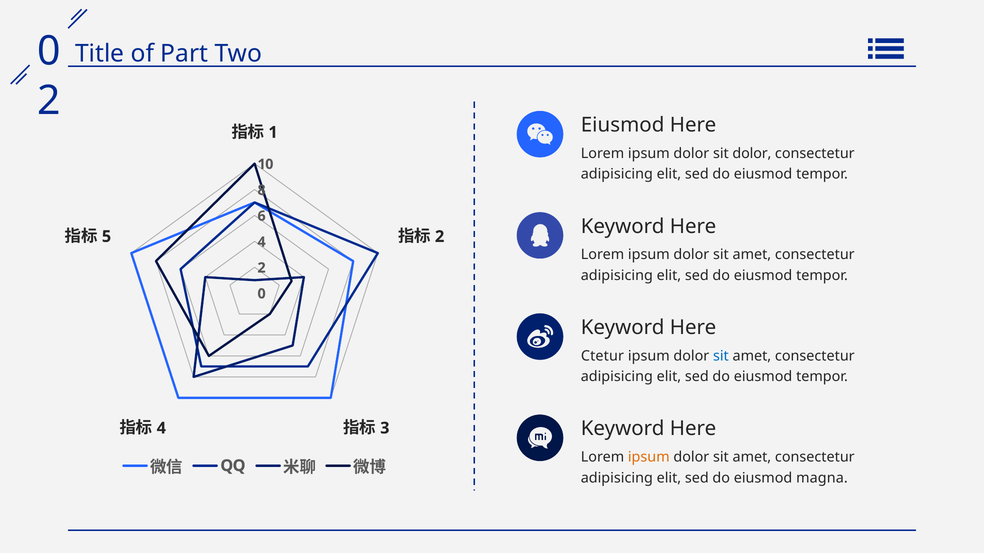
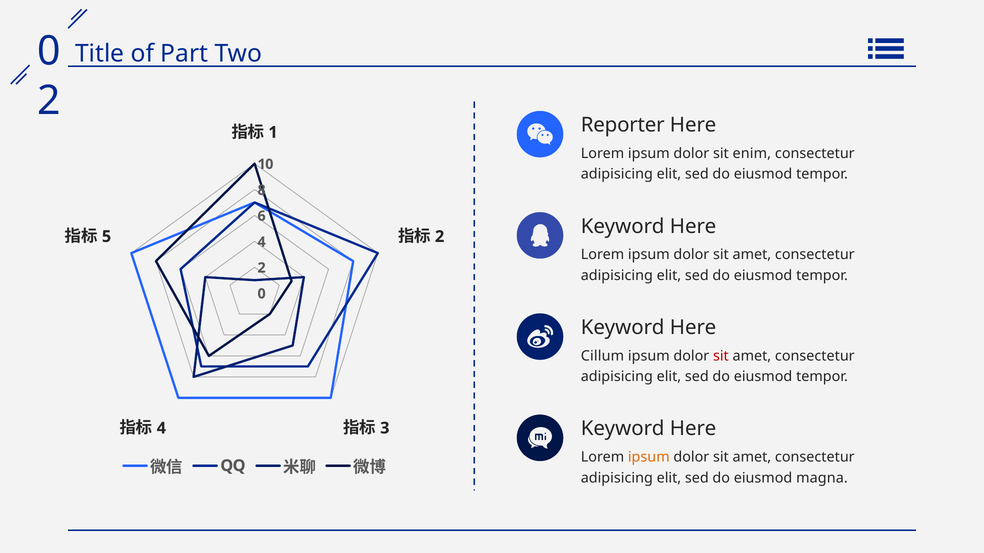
Eiusmod at (623, 125): Eiusmod -> Reporter
sit dolor: dolor -> enim
Ctetur: Ctetur -> Cillum
sit at (721, 356) colour: blue -> red
